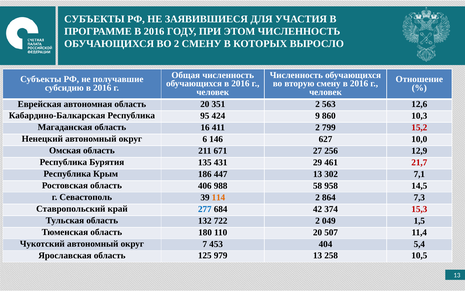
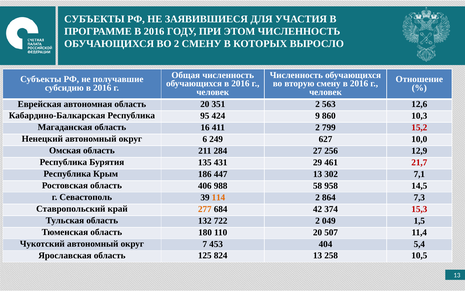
146: 146 -> 249
671: 671 -> 284
277 colour: blue -> orange
979: 979 -> 824
